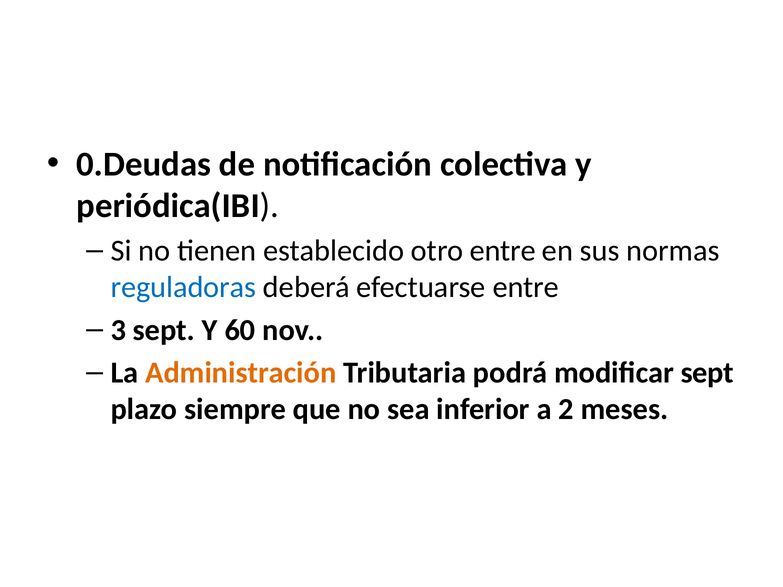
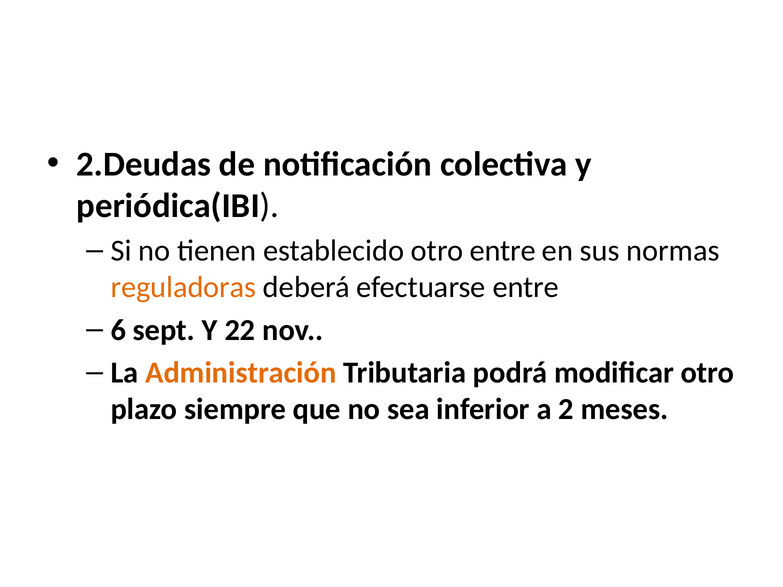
0.Deudas: 0.Deudas -> 2.Deudas
reguladoras colour: blue -> orange
3: 3 -> 6
60: 60 -> 22
modificar sept: sept -> otro
